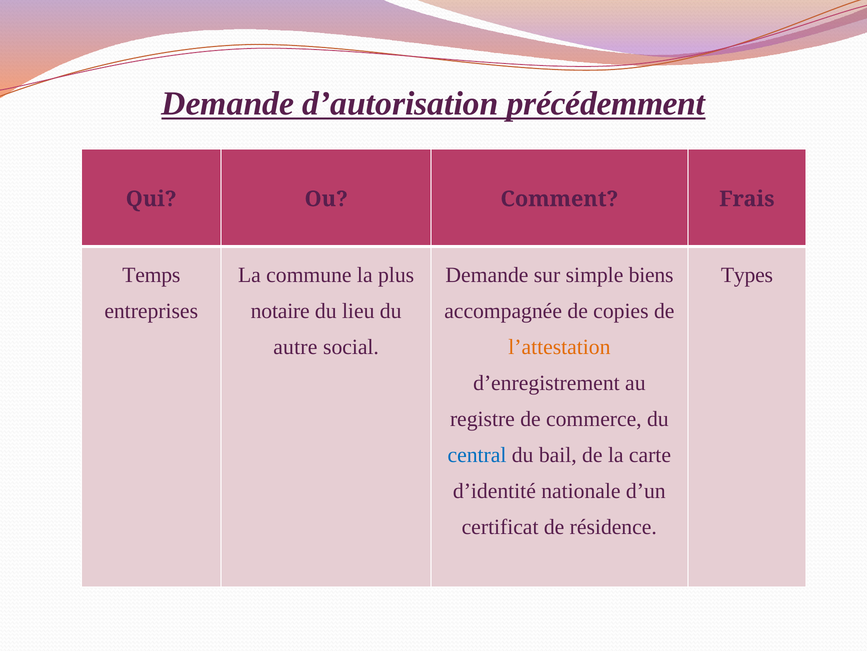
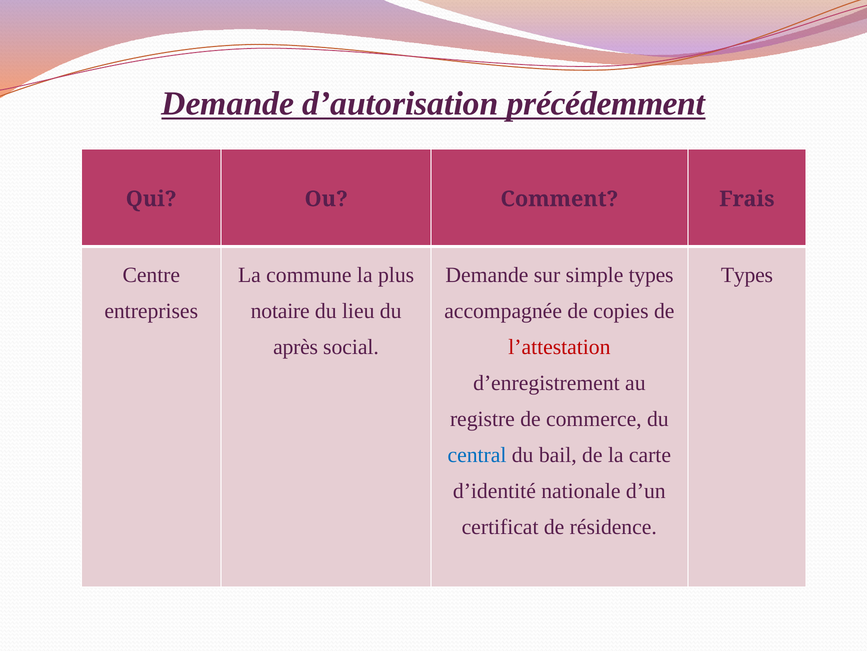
Temps: Temps -> Centre
simple biens: biens -> types
autre: autre -> après
l’attestation colour: orange -> red
